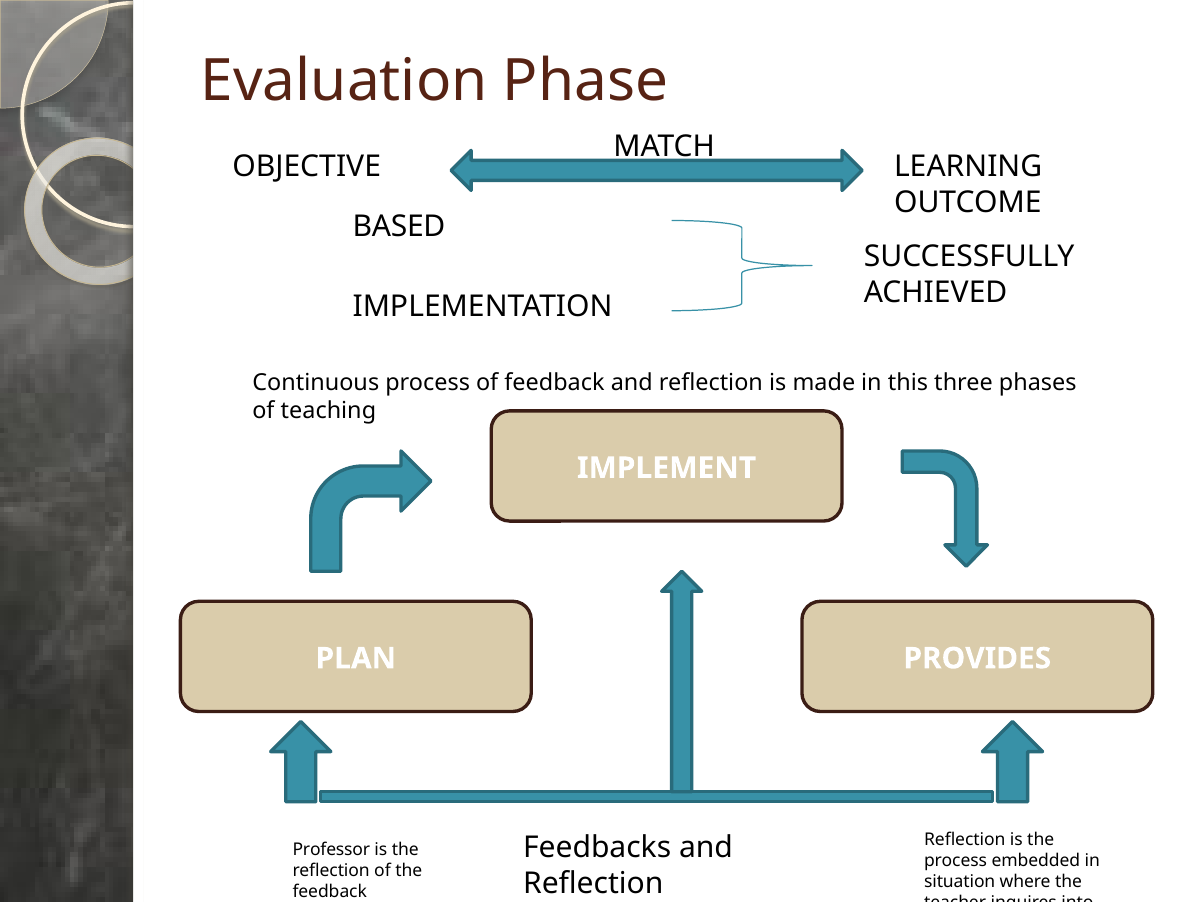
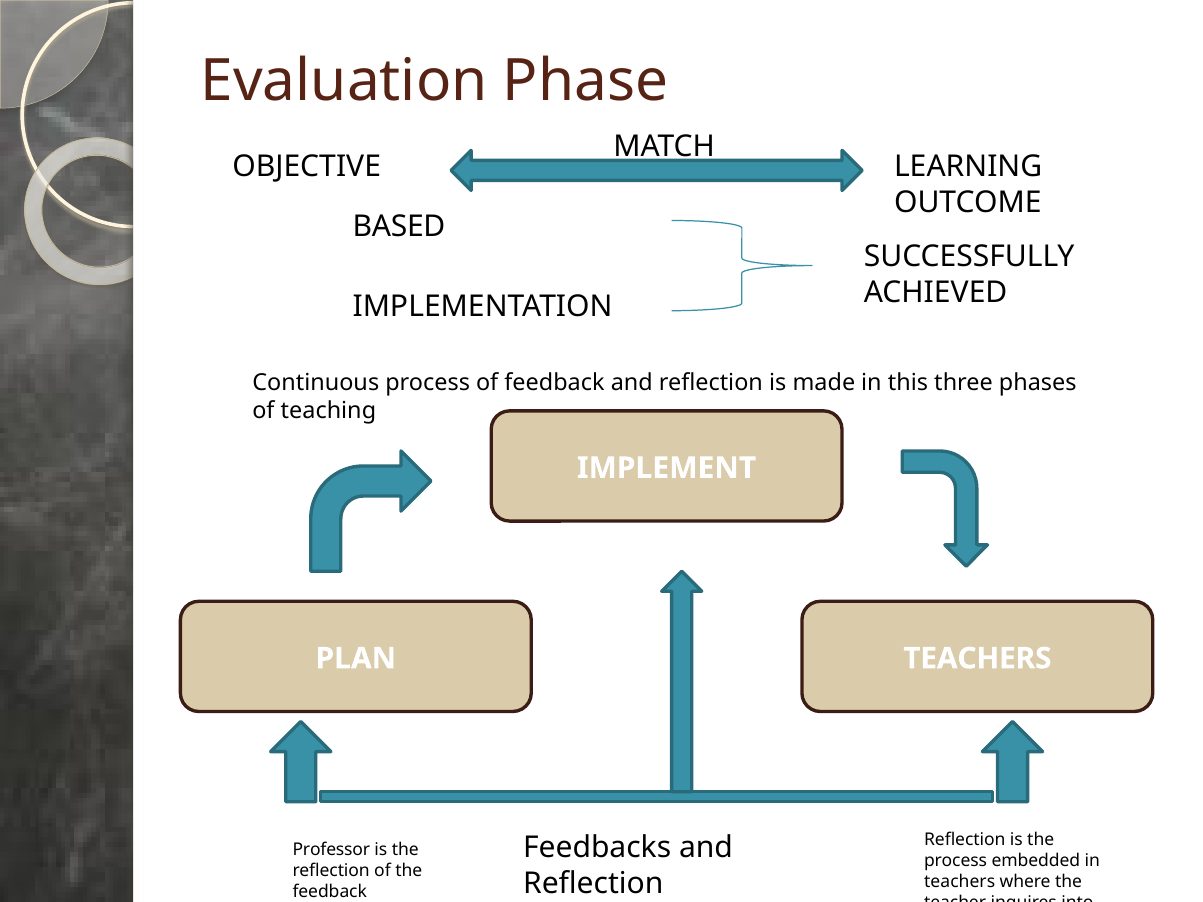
PLAN PROVIDES: PROVIDES -> TEACHERS
situation at (960, 882): situation -> teachers
